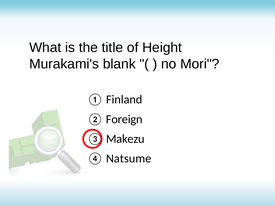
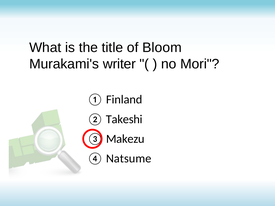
Height: Height -> Bloom
blank: blank -> writer
Foreign: Foreign -> Takeshi
